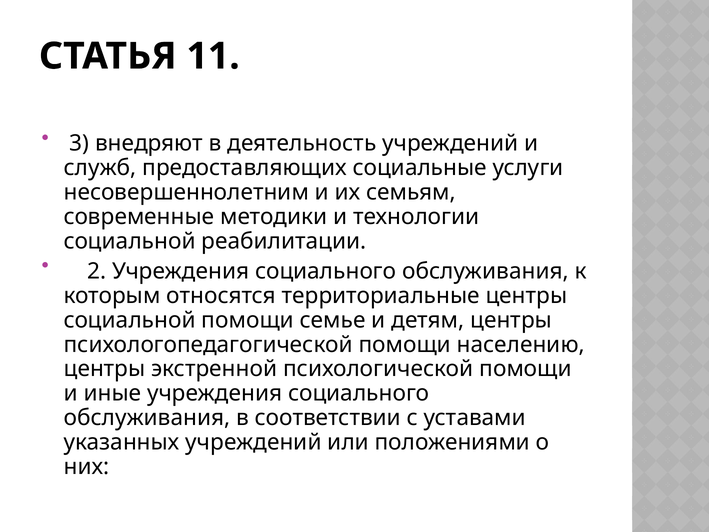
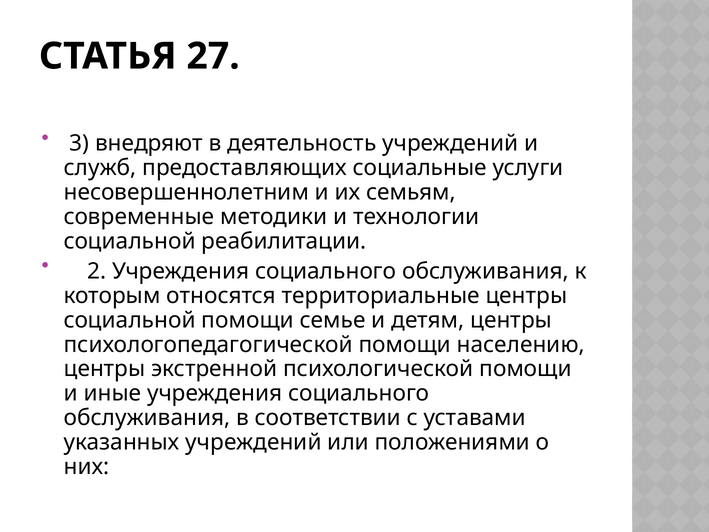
11: 11 -> 27
